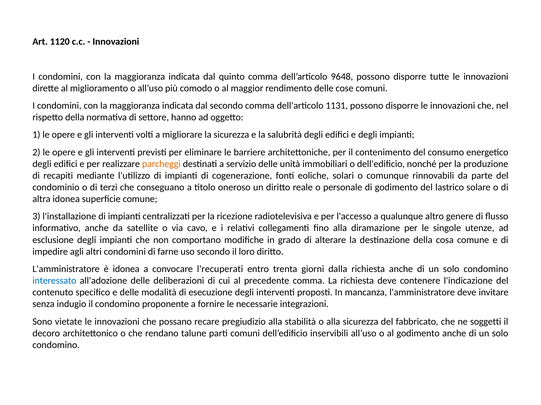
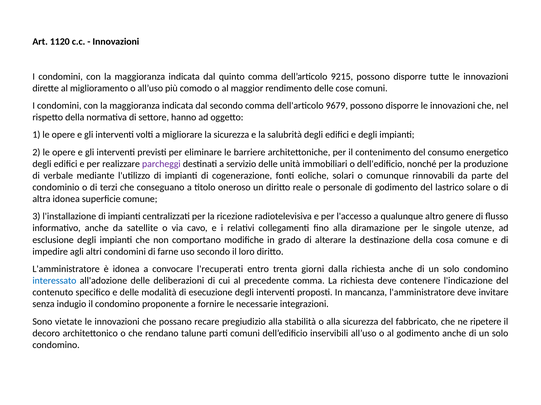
9648: 9648 -> 9215
1131: 1131 -> 9679
parcheggi colour: orange -> purple
recapiti: recapiti -> verbale
soggetti: soggetti -> ripetere
